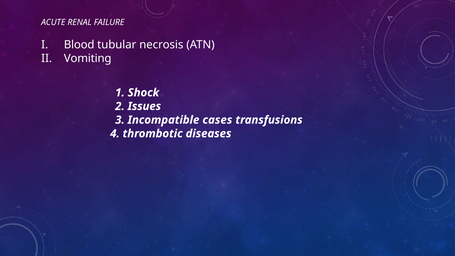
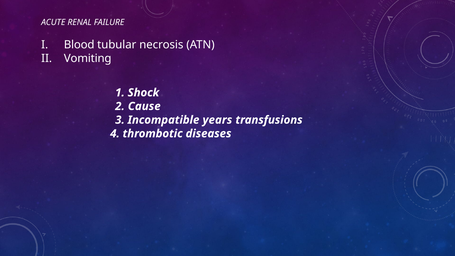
Issues: Issues -> Cause
cases: cases -> years
